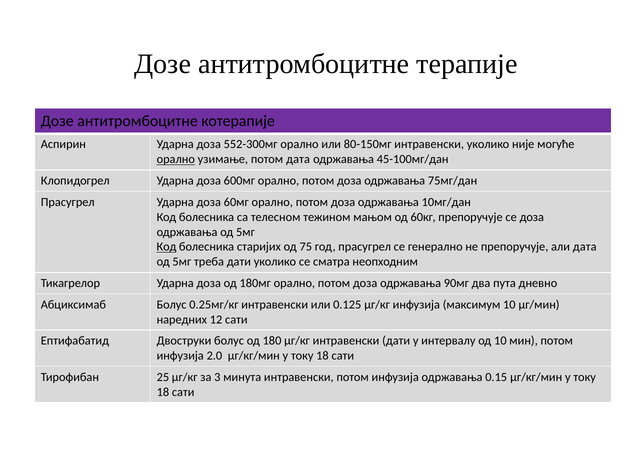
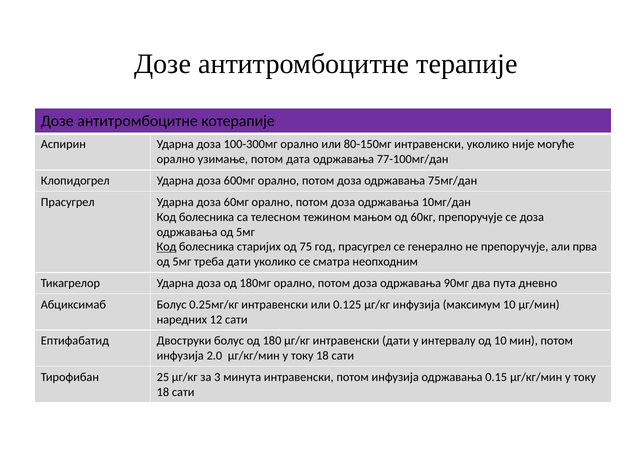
552-300мг: 552-300мг -> 100-300мг
орално at (176, 159) underline: present -> none
45-100мг/дан: 45-100мг/дан -> 77-100мг/дан
али дата: дата -> прва
